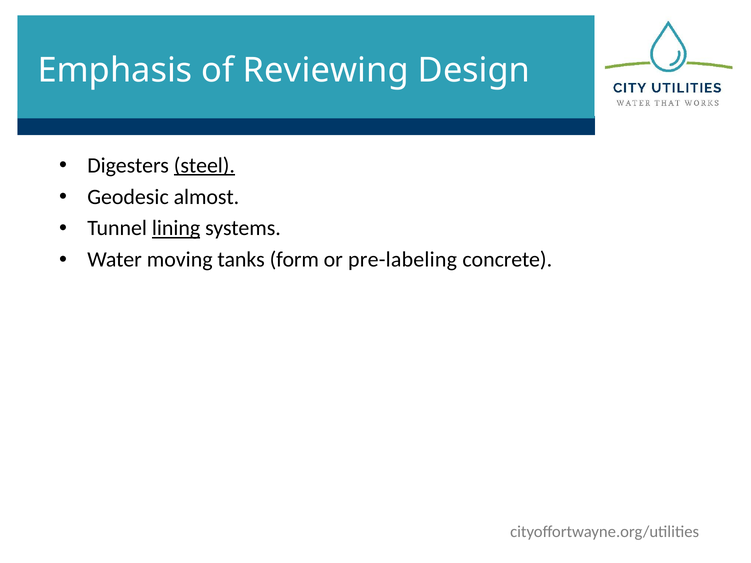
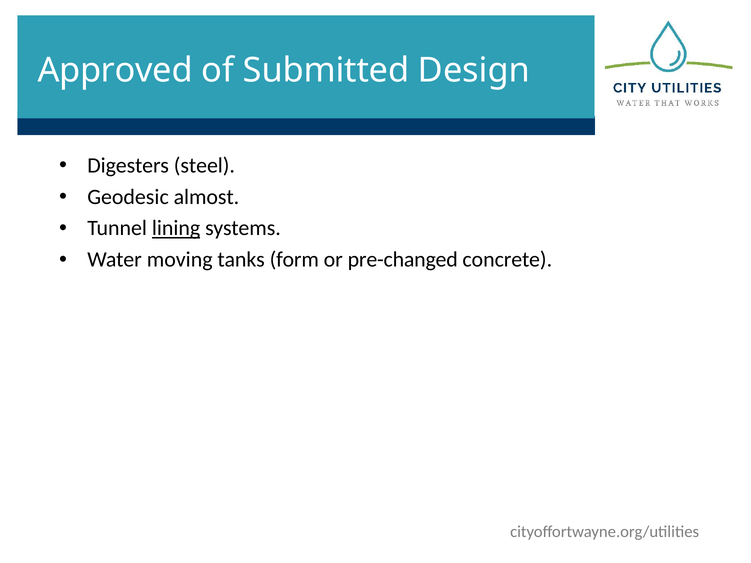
Emphasis: Emphasis -> Approved
Reviewing: Reviewing -> Submitted
steel underline: present -> none
pre-labeling: pre-labeling -> pre-changed
